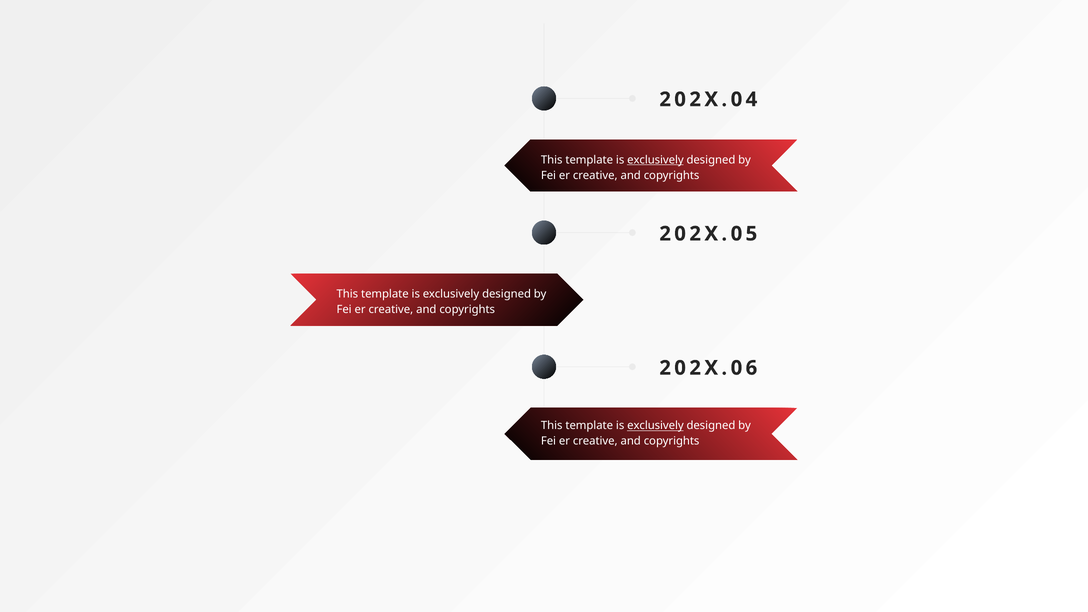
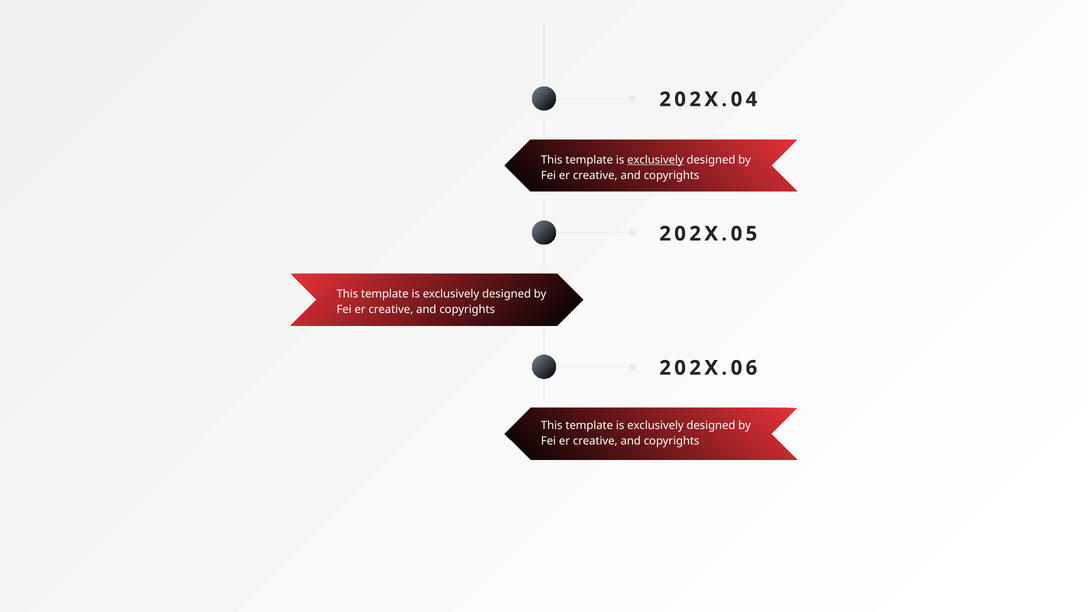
exclusively at (655, 426) underline: present -> none
